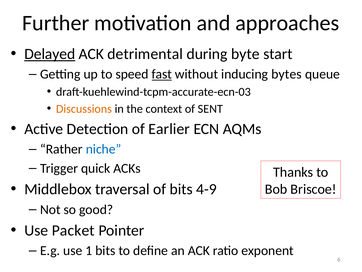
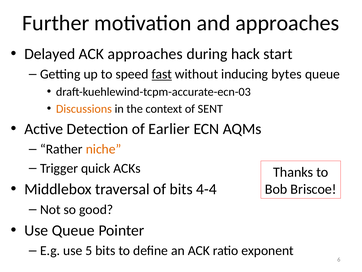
Delayed underline: present -> none
ACK detrimental: detrimental -> approaches
byte: byte -> hack
niche colour: blue -> orange
4-9: 4-9 -> 4-4
Use Packet: Packet -> Queue
1: 1 -> 5
